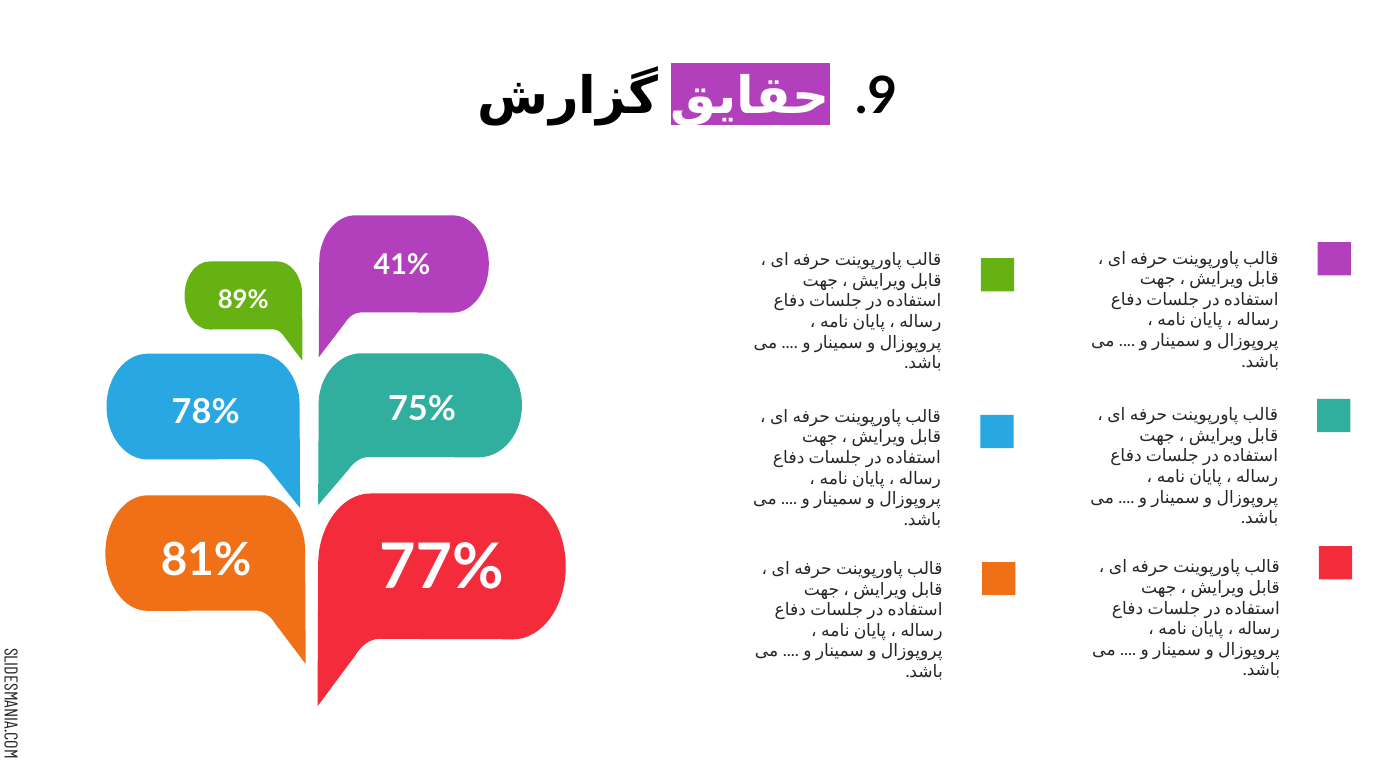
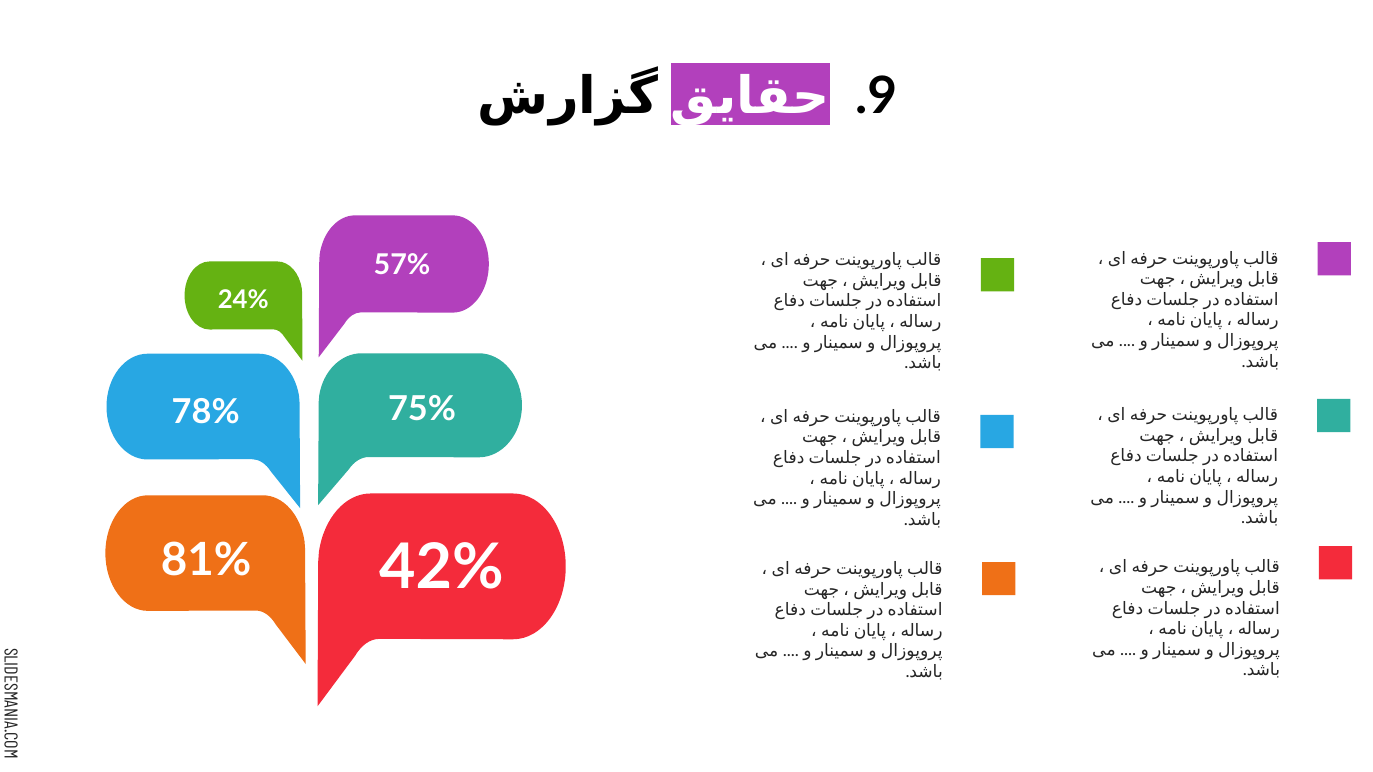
41%: 41% -> 57%
89%: 89% -> 24%
77%: 77% -> 42%
